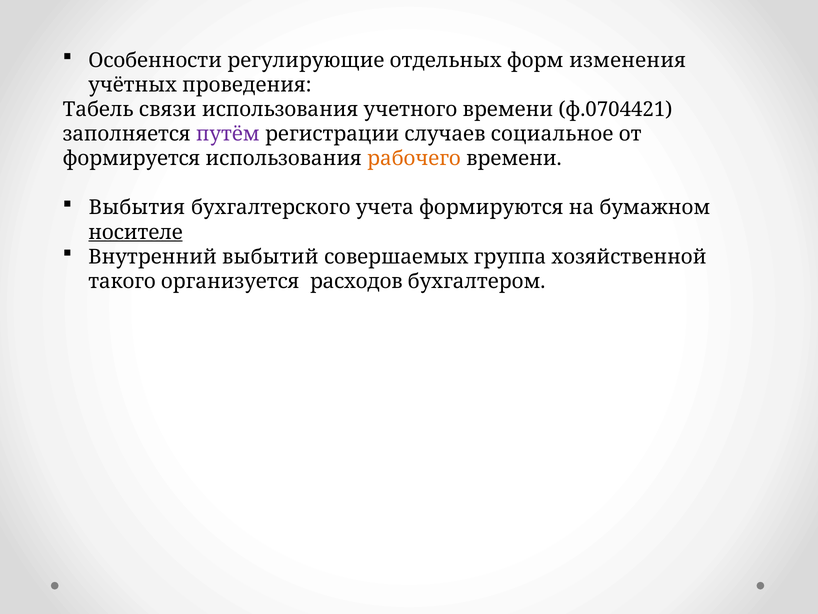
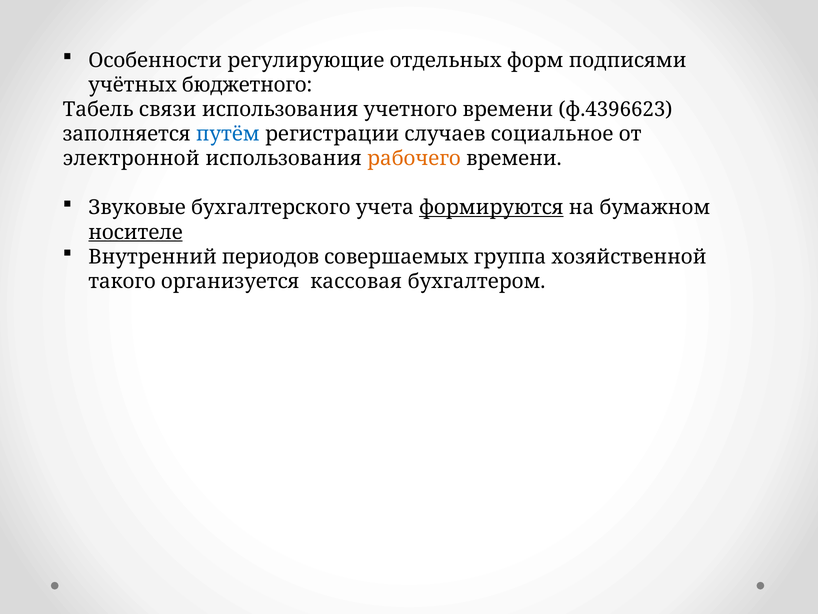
изменения: изменения -> подписями
проведения: проведения -> бюджетного
ф.0704421: ф.0704421 -> ф.4396623
путём colour: purple -> blue
формируется: формируется -> электронной
Выбытия: Выбытия -> Звуковые
формируются underline: none -> present
выбытий: выбытий -> периодов
расходов: расходов -> кассовая
